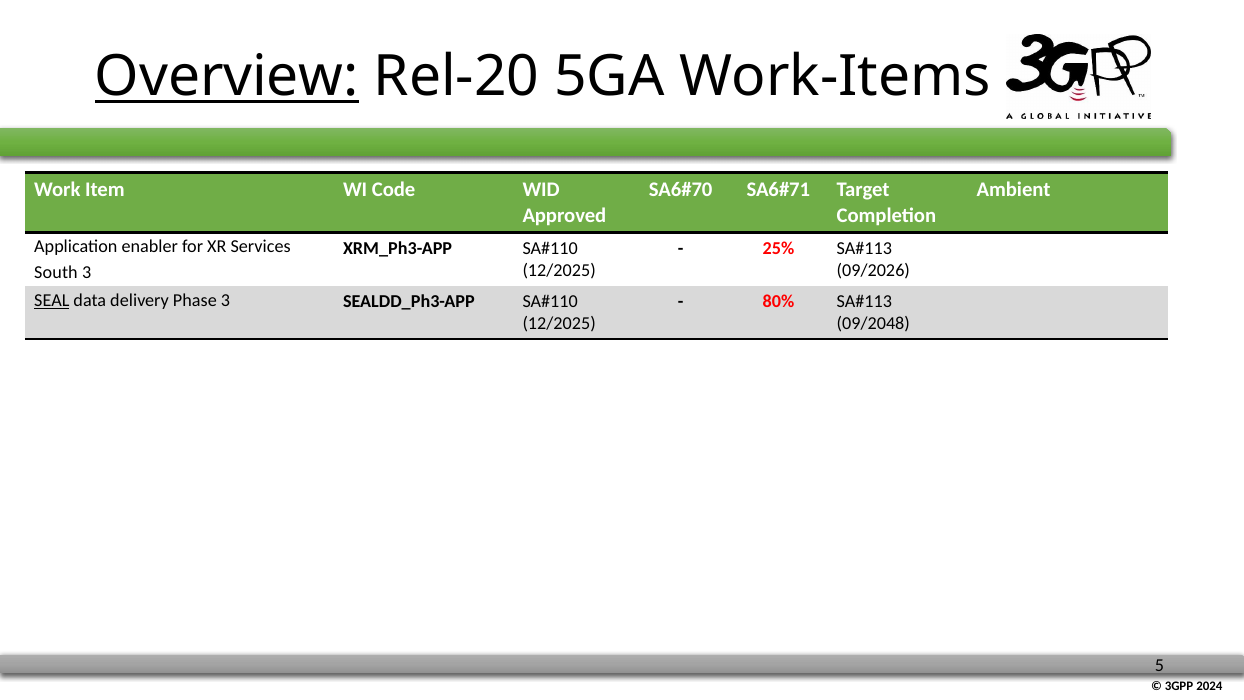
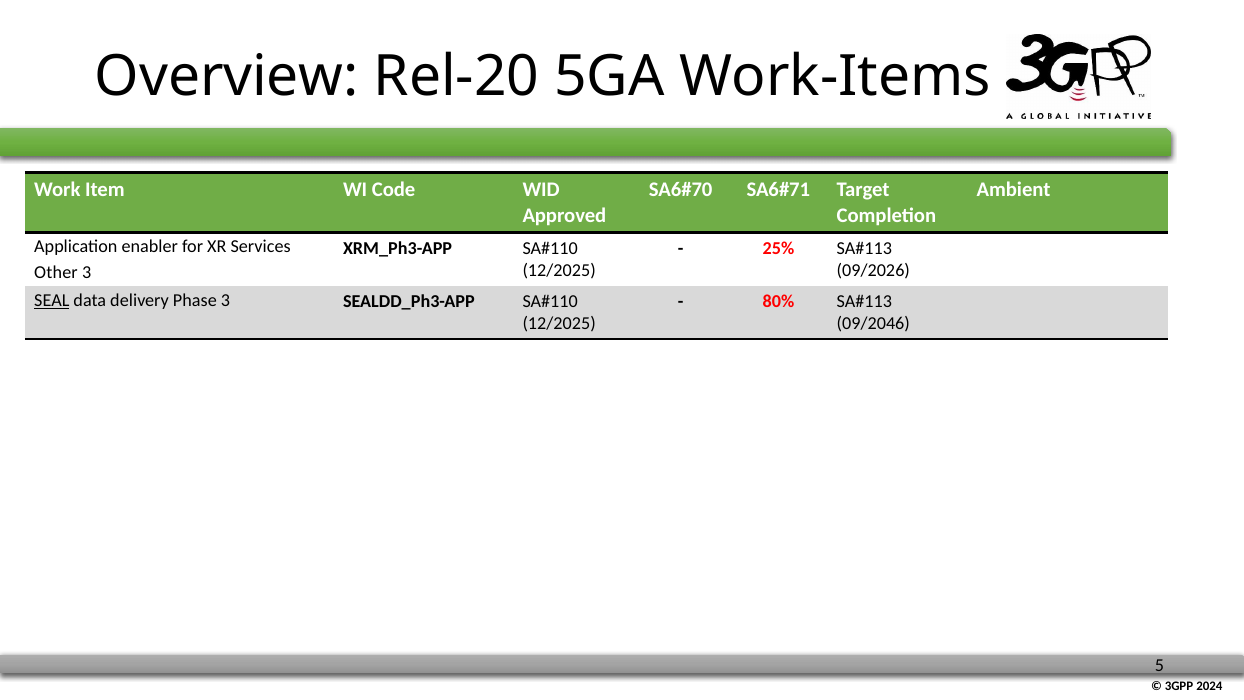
Overview underline: present -> none
South: South -> Other
09/2048: 09/2048 -> 09/2046
